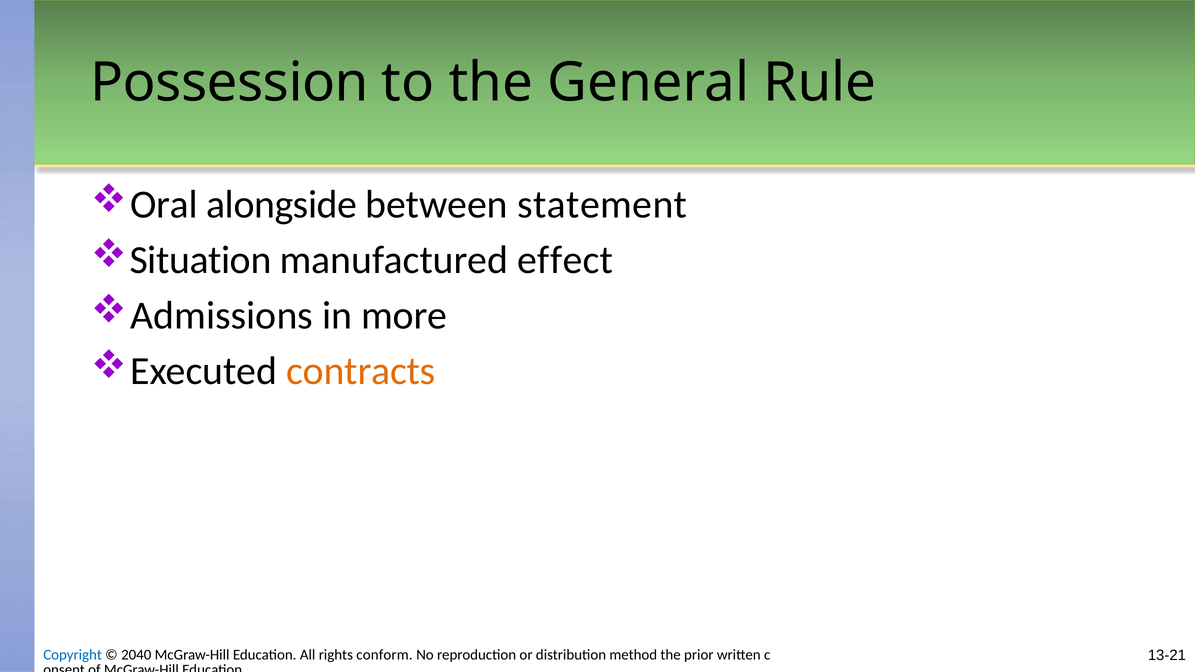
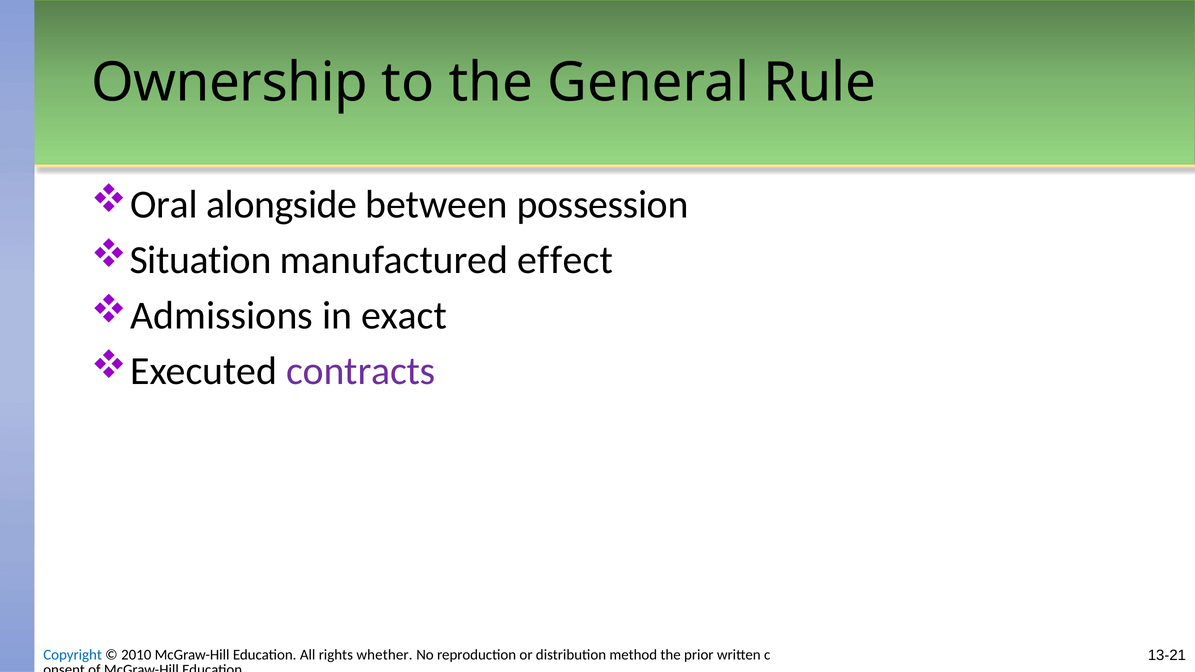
Possession: Possession -> Ownership
statement: statement -> possession
more: more -> exact
contracts colour: orange -> purple
2040: 2040 -> 2010
conform: conform -> whether
